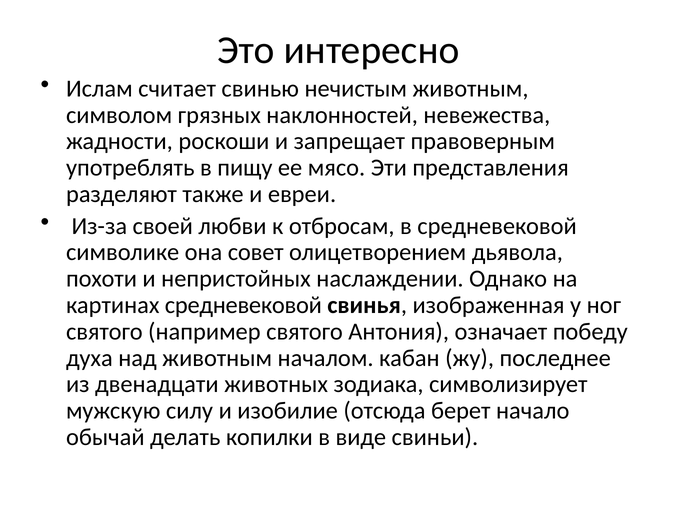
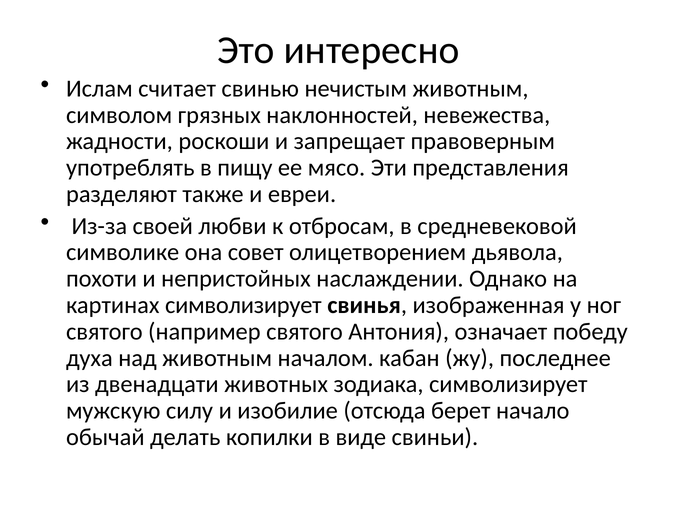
картинах средневековой: средневековой -> символизирует
